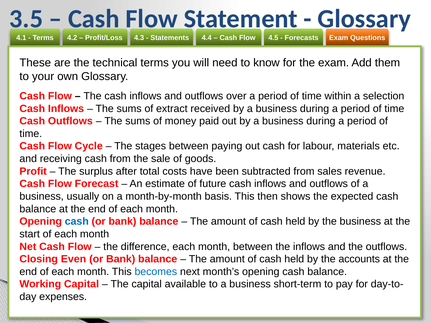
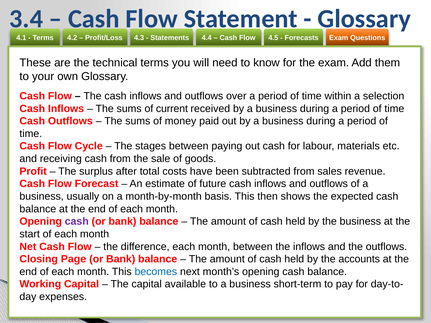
3.5: 3.5 -> 3.4
extract: extract -> current
cash at (77, 222) colour: blue -> purple
Even: Even -> Page
